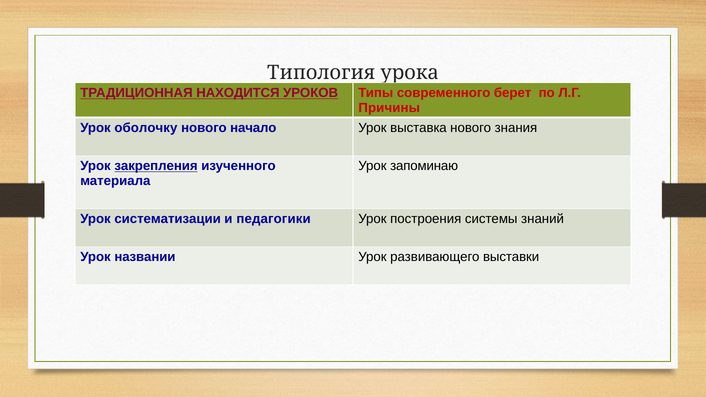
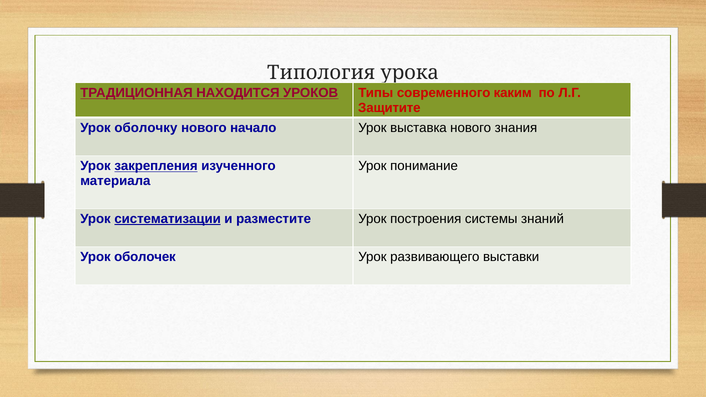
берет: берет -> каким
Причины: Причины -> Защитите
запоминаю: запоминаю -> понимание
систематизации underline: none -> present
педагогики: педагогики -> разместите
названии: названии -> оболочек
